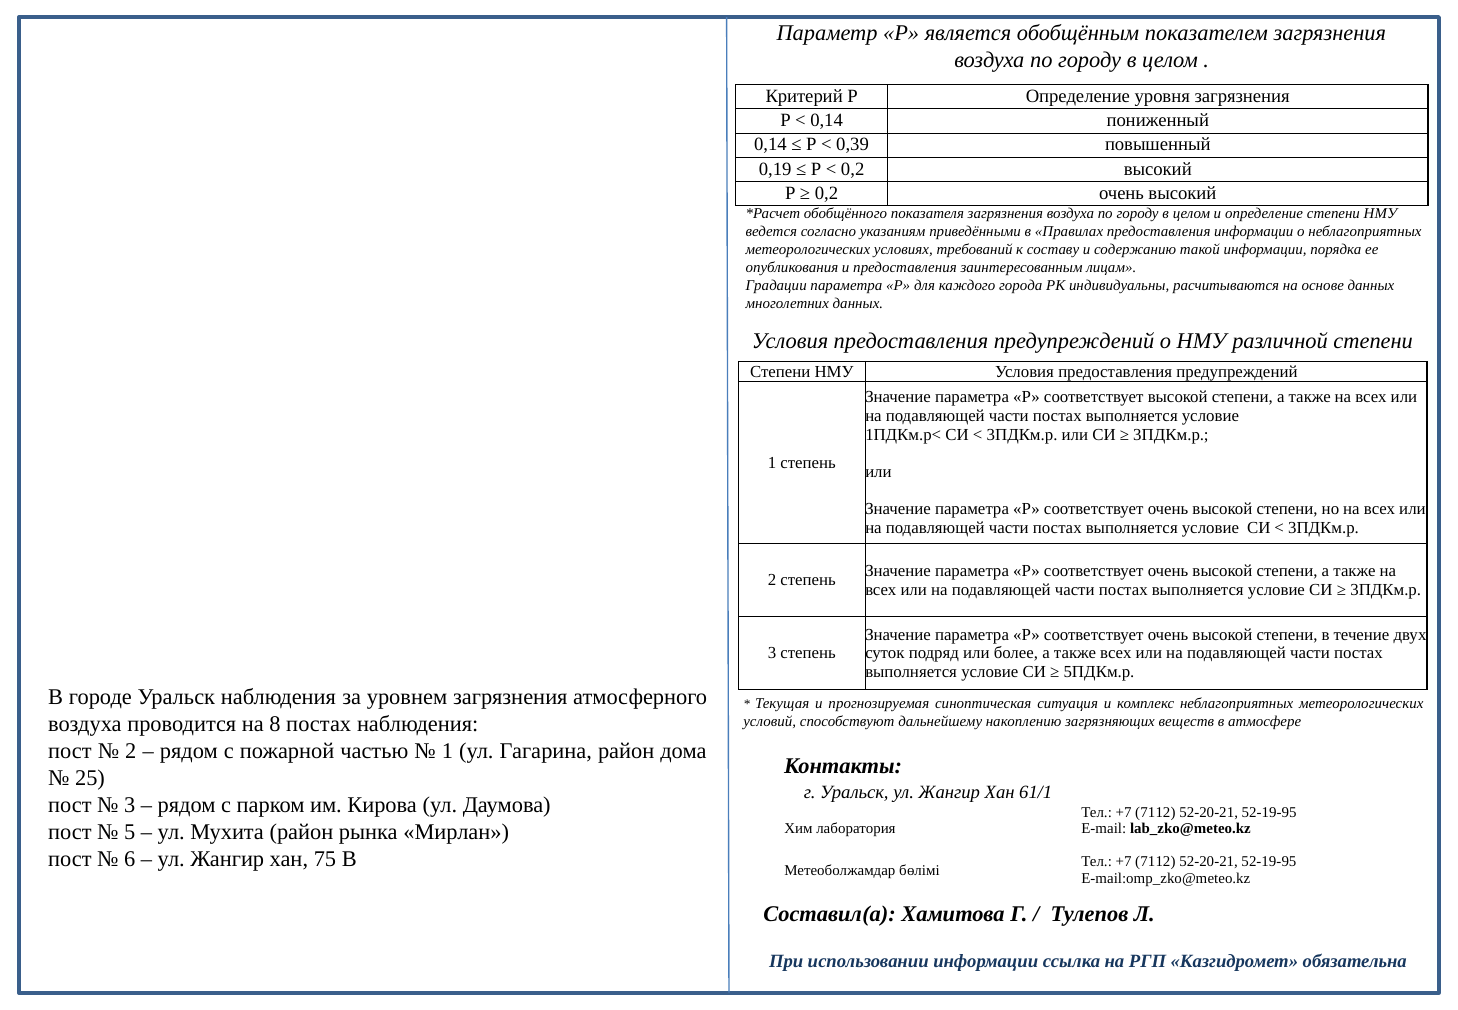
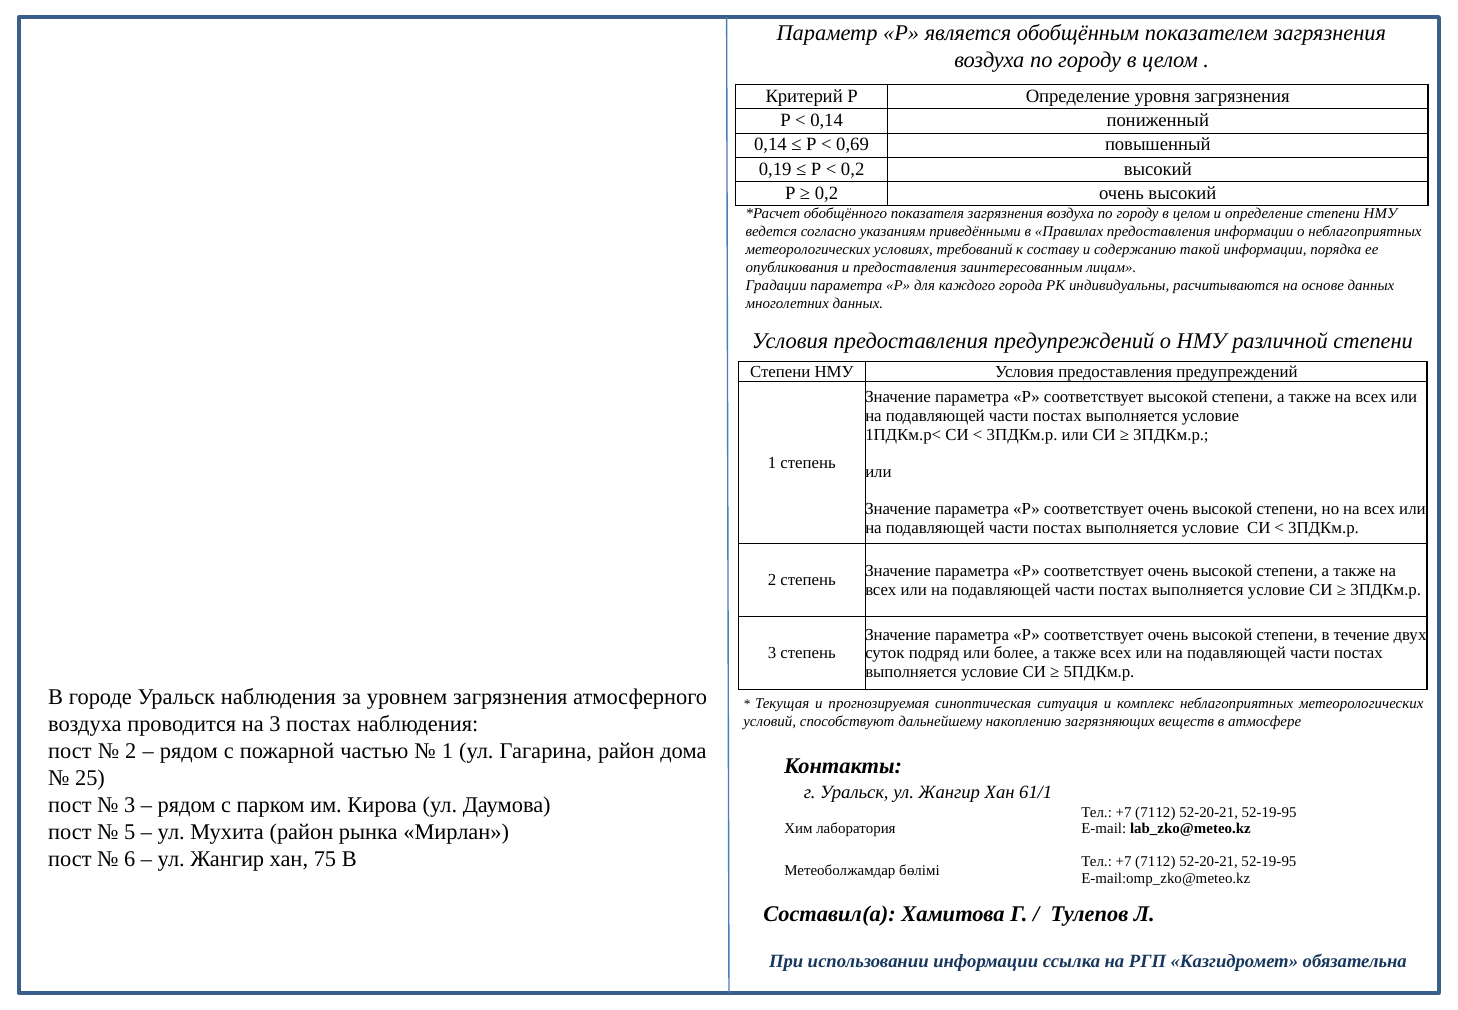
0,39: 0,39 -> 0,69
на 8: 8 -> 3
